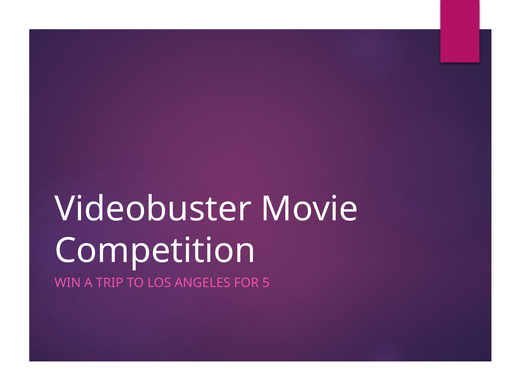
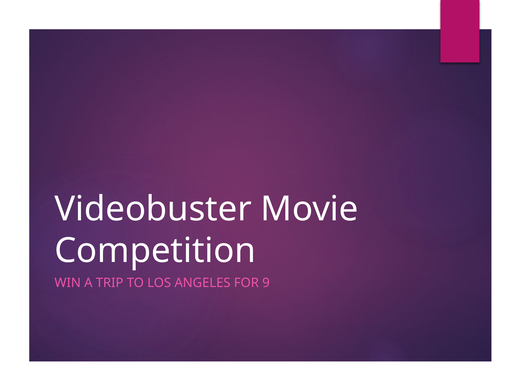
5: 5 -> 9
